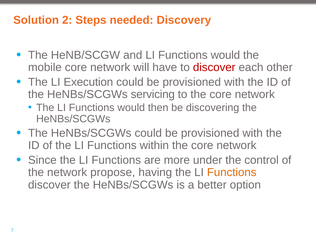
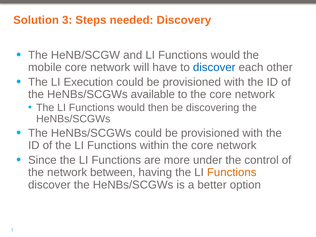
2: 2 -> 3
discover at (214, 67) colour: red -> blue
servicing: servicing -> available
propose: propose -> between
